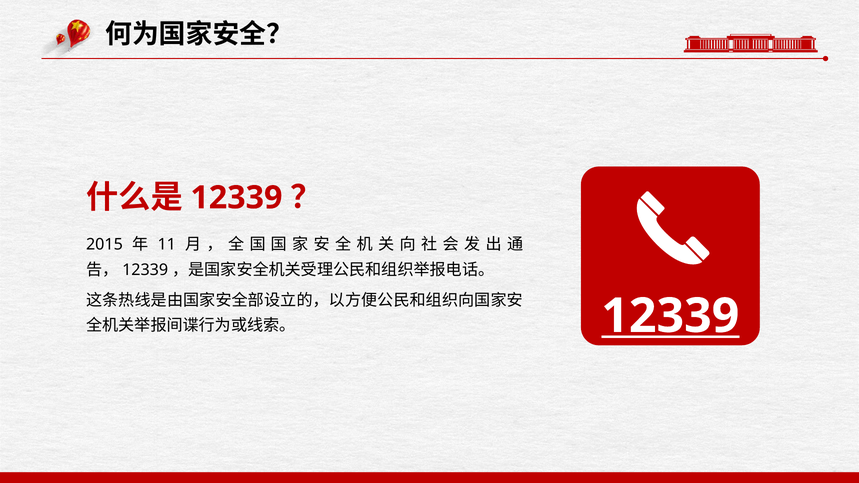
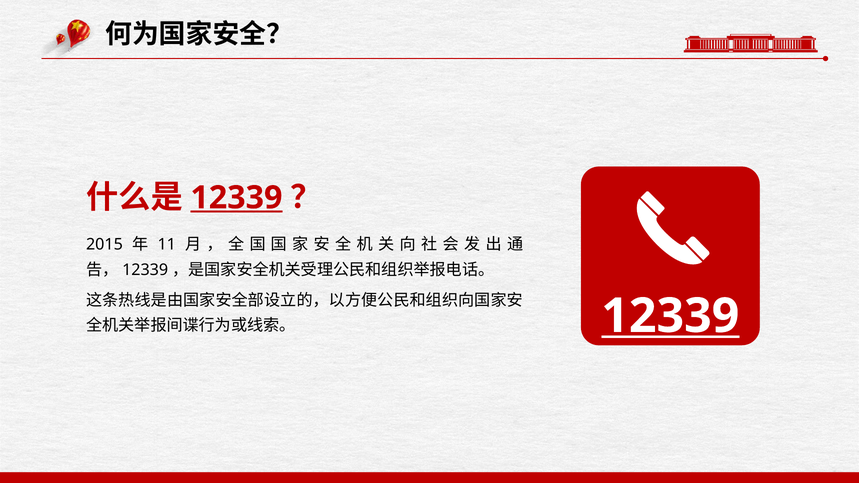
12339 at (236, 198) underline: none -> present
